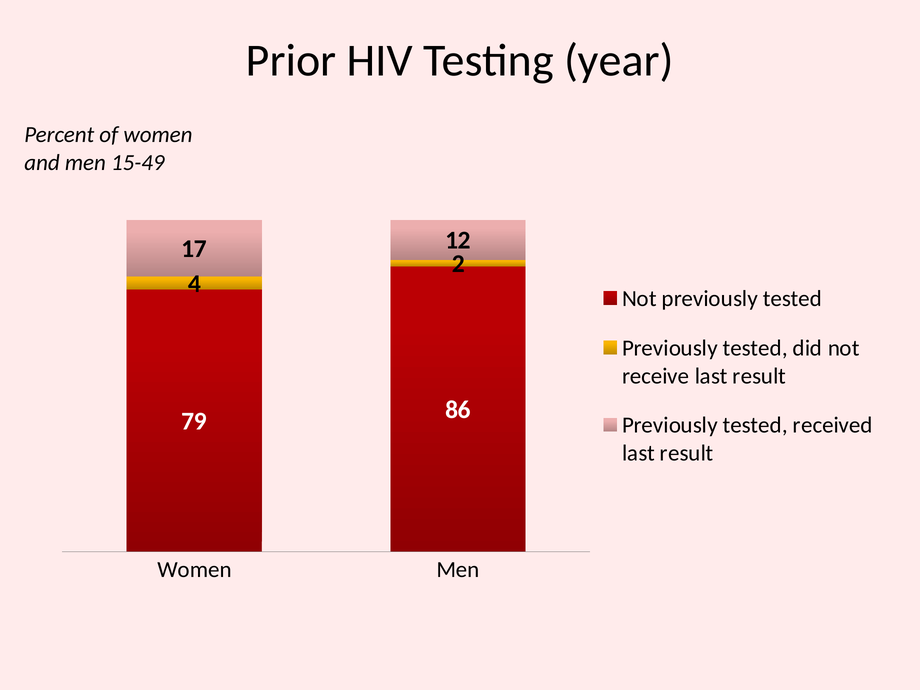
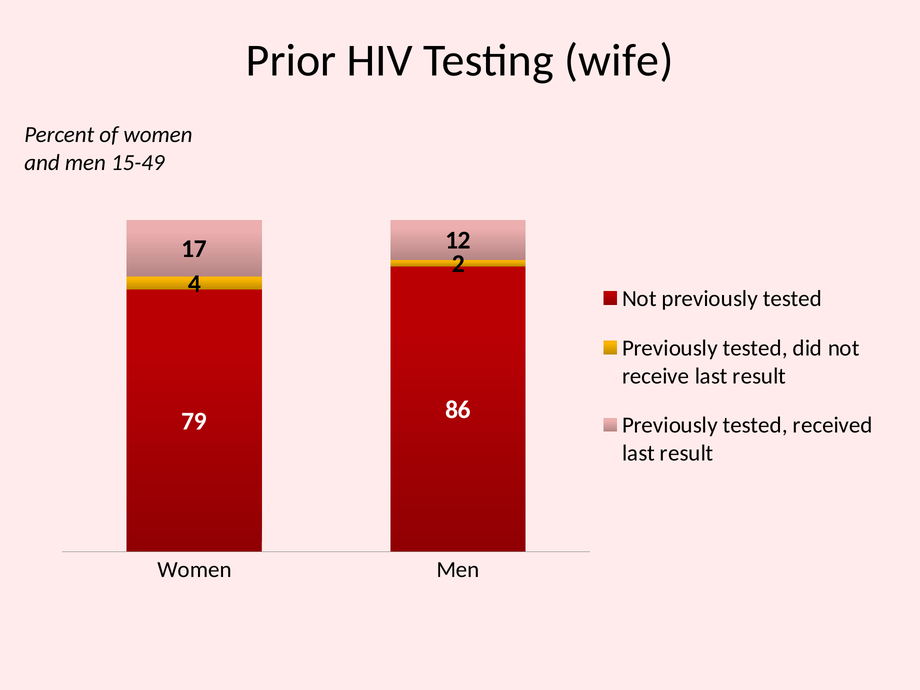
year: year -> wife
